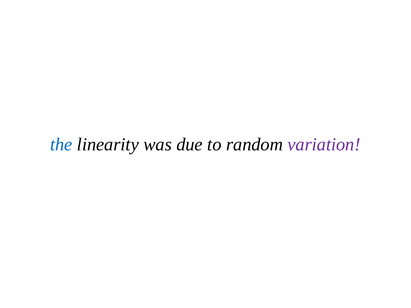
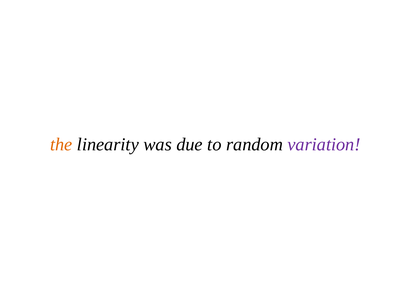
the colour: blue -> orange
